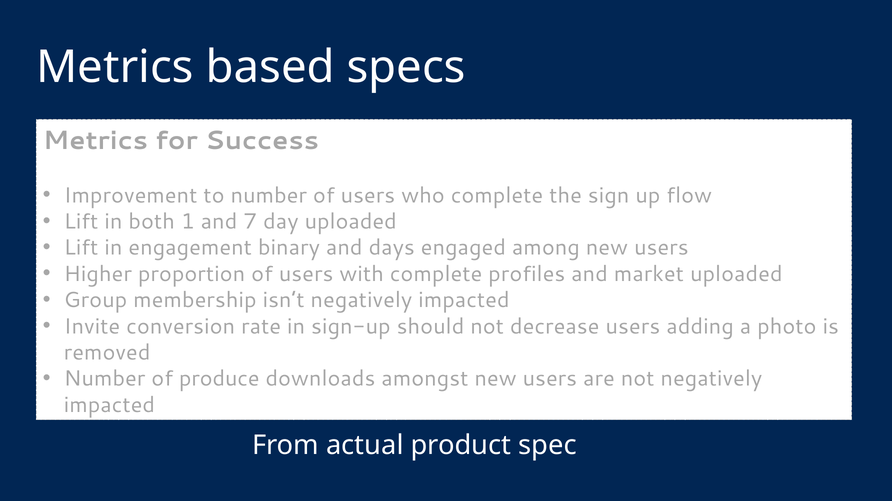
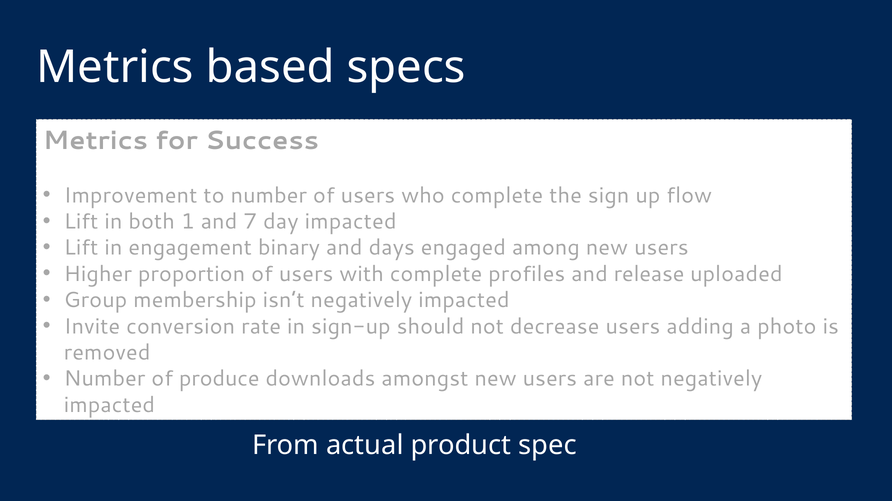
day uploaded: uploaded -> impacted
market: market -> release
